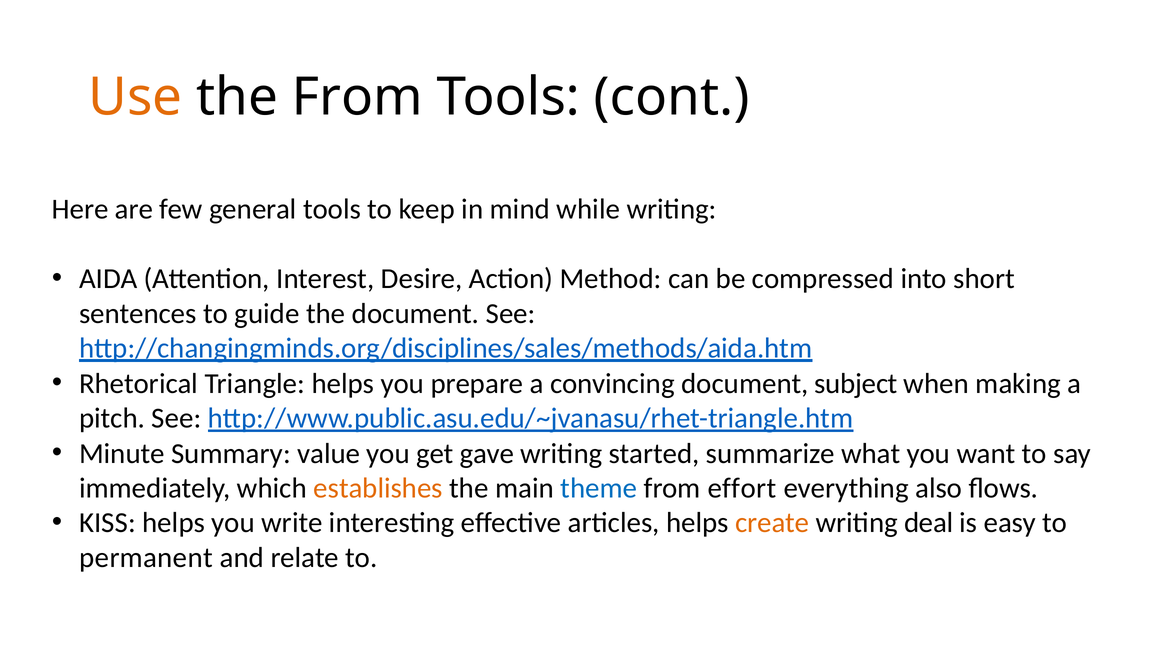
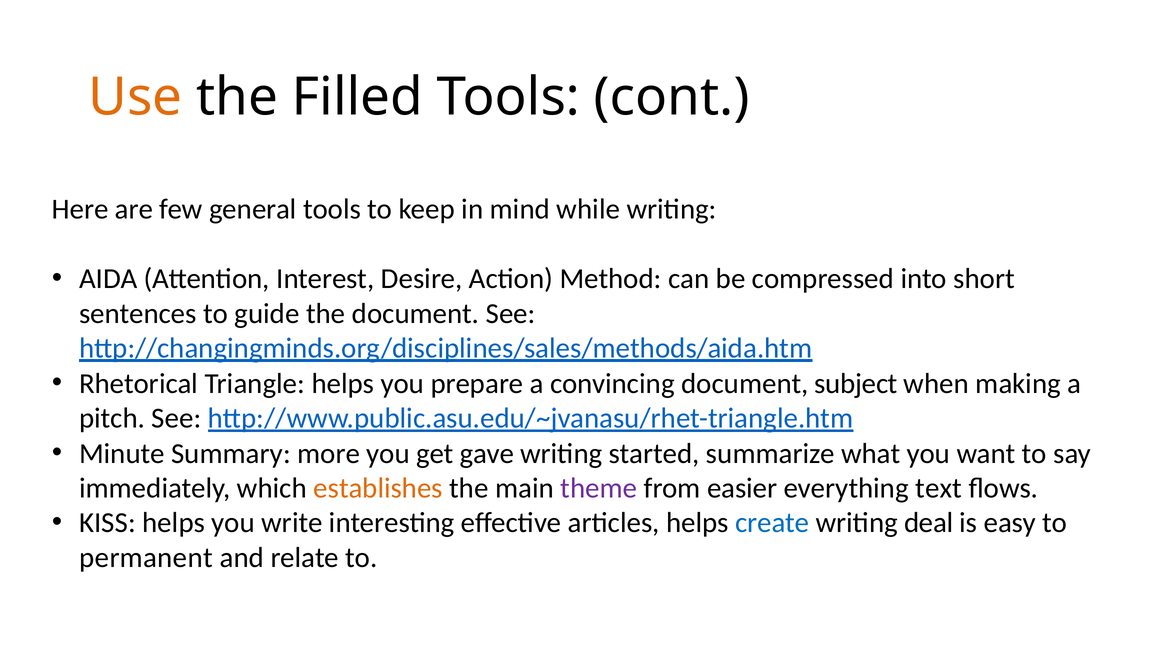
the From: From -> Filled
value: value -> more
theme colour: blue -> purple
effort: effort -> easier
also: also -> text
create colour: orange -> blue
